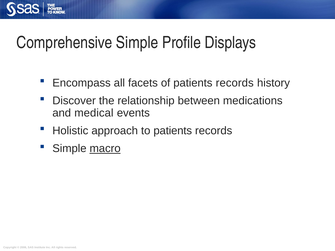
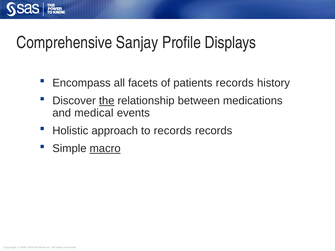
Comprehensive Simple: Simple -> Sanjay
the underline: none -> present
to patients: patients -> records
